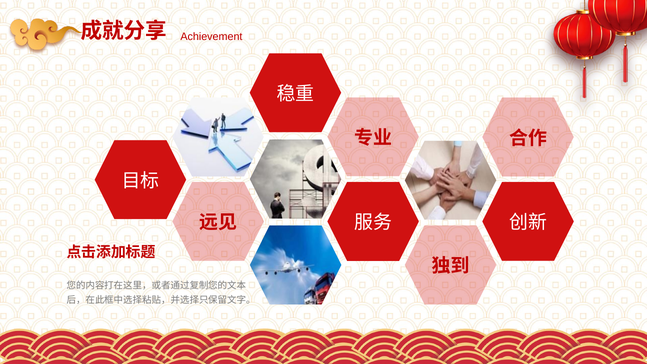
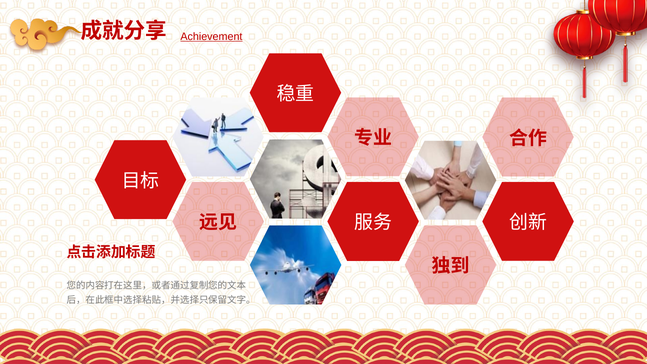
Achievement underline: none -> present
